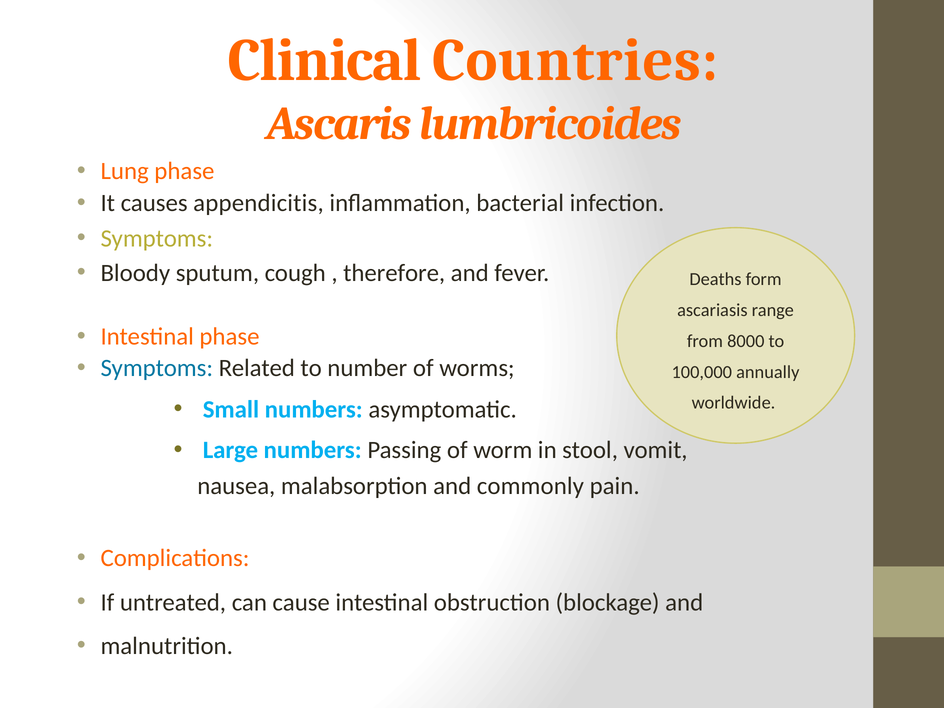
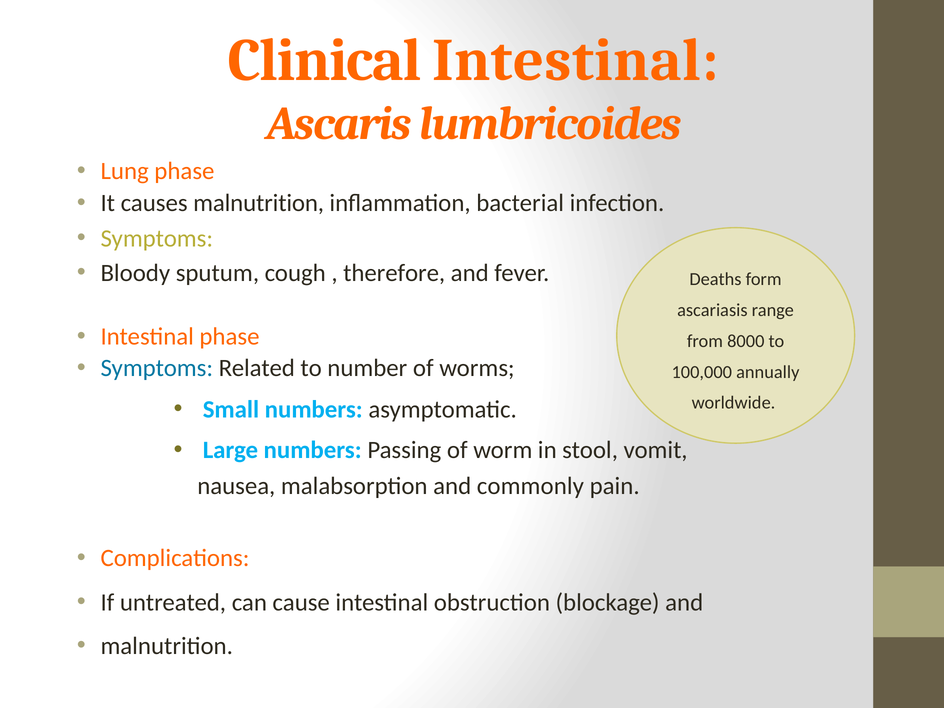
Clinical Countries: Countries -> Intestinal
causes appendicitis: appendicitis -> malnutrition
